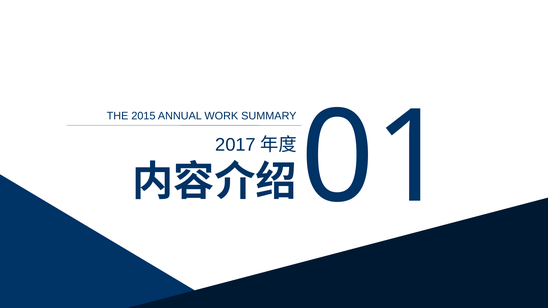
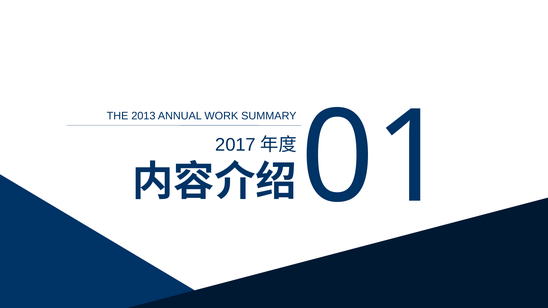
2015: 2015 -> 2013
